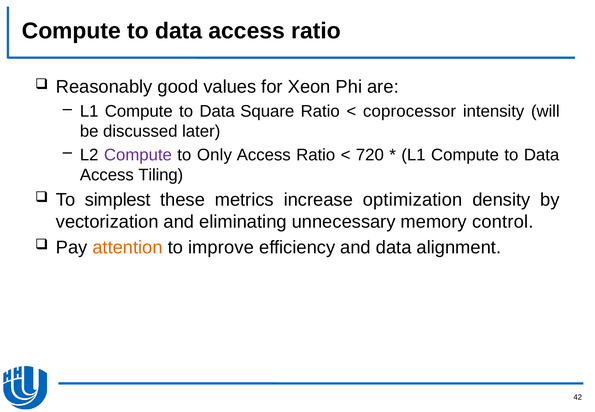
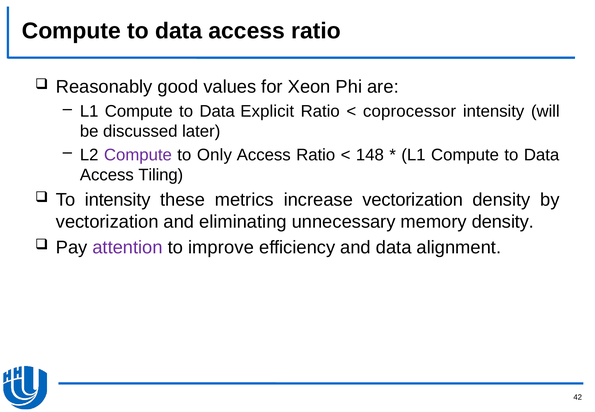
Square: Square -> Explicit
720: 720 -> 148
To simplest: simplest -> intensity
increase optimization: optimization -> vectorization
memory control: control -> density
attention colour: orange -> purple
